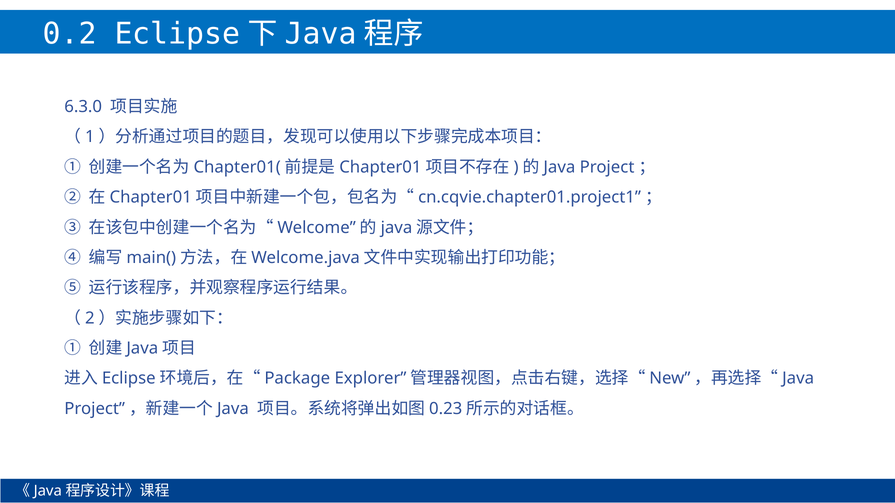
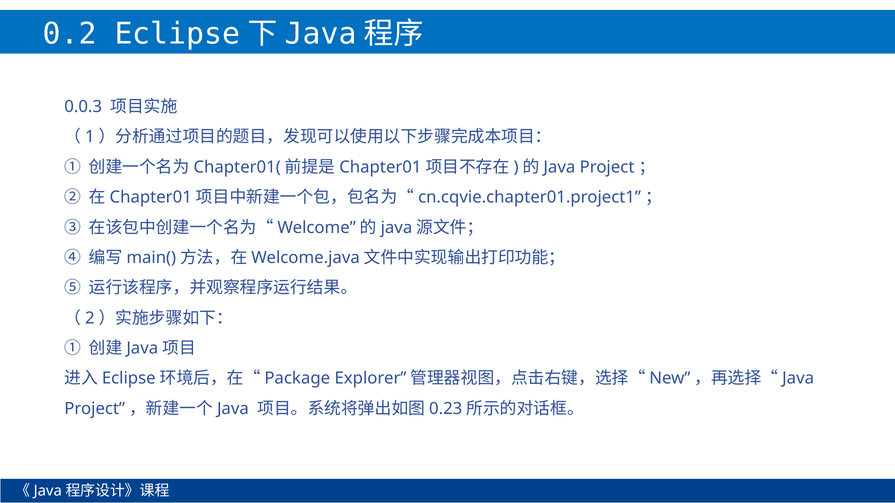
6.3.0: 6.3.0 -> 0.0.3
